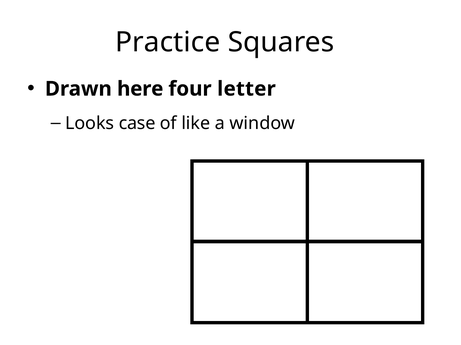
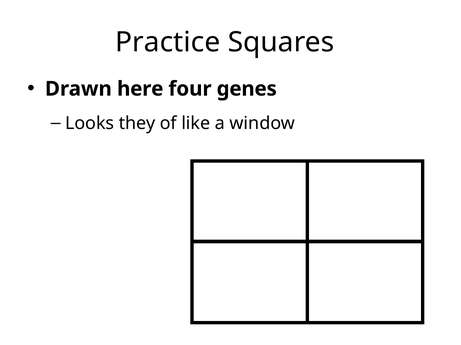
letter: letter -> genes
case: case -> they
